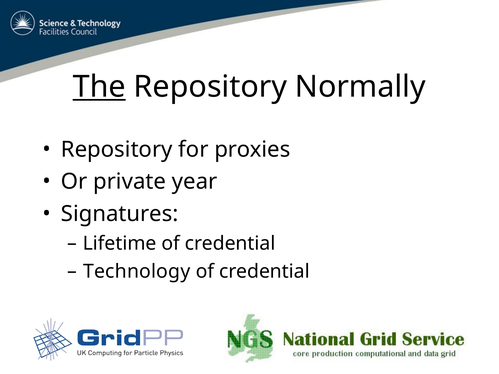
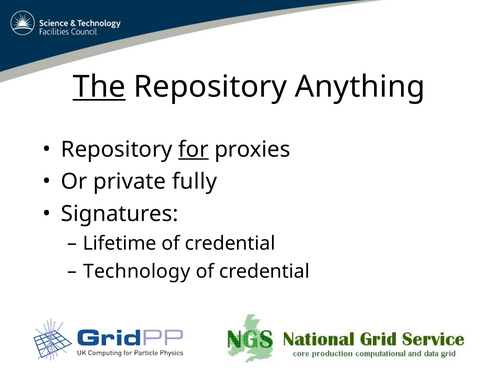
Normally: Normally -> Anything
for underline: none -> present
year: year -> fully
